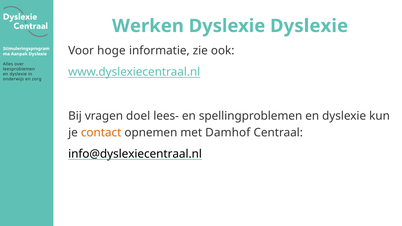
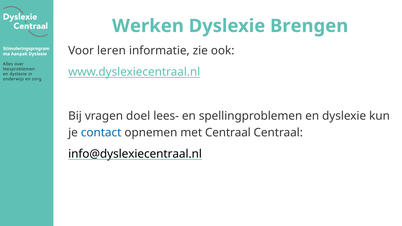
Dyslexie Dyslexie: Dyslexie -> Brengen
hoge: hoge -> leren
contact colour: orange -> blue
met Damhof: Damhof -> Centraal
